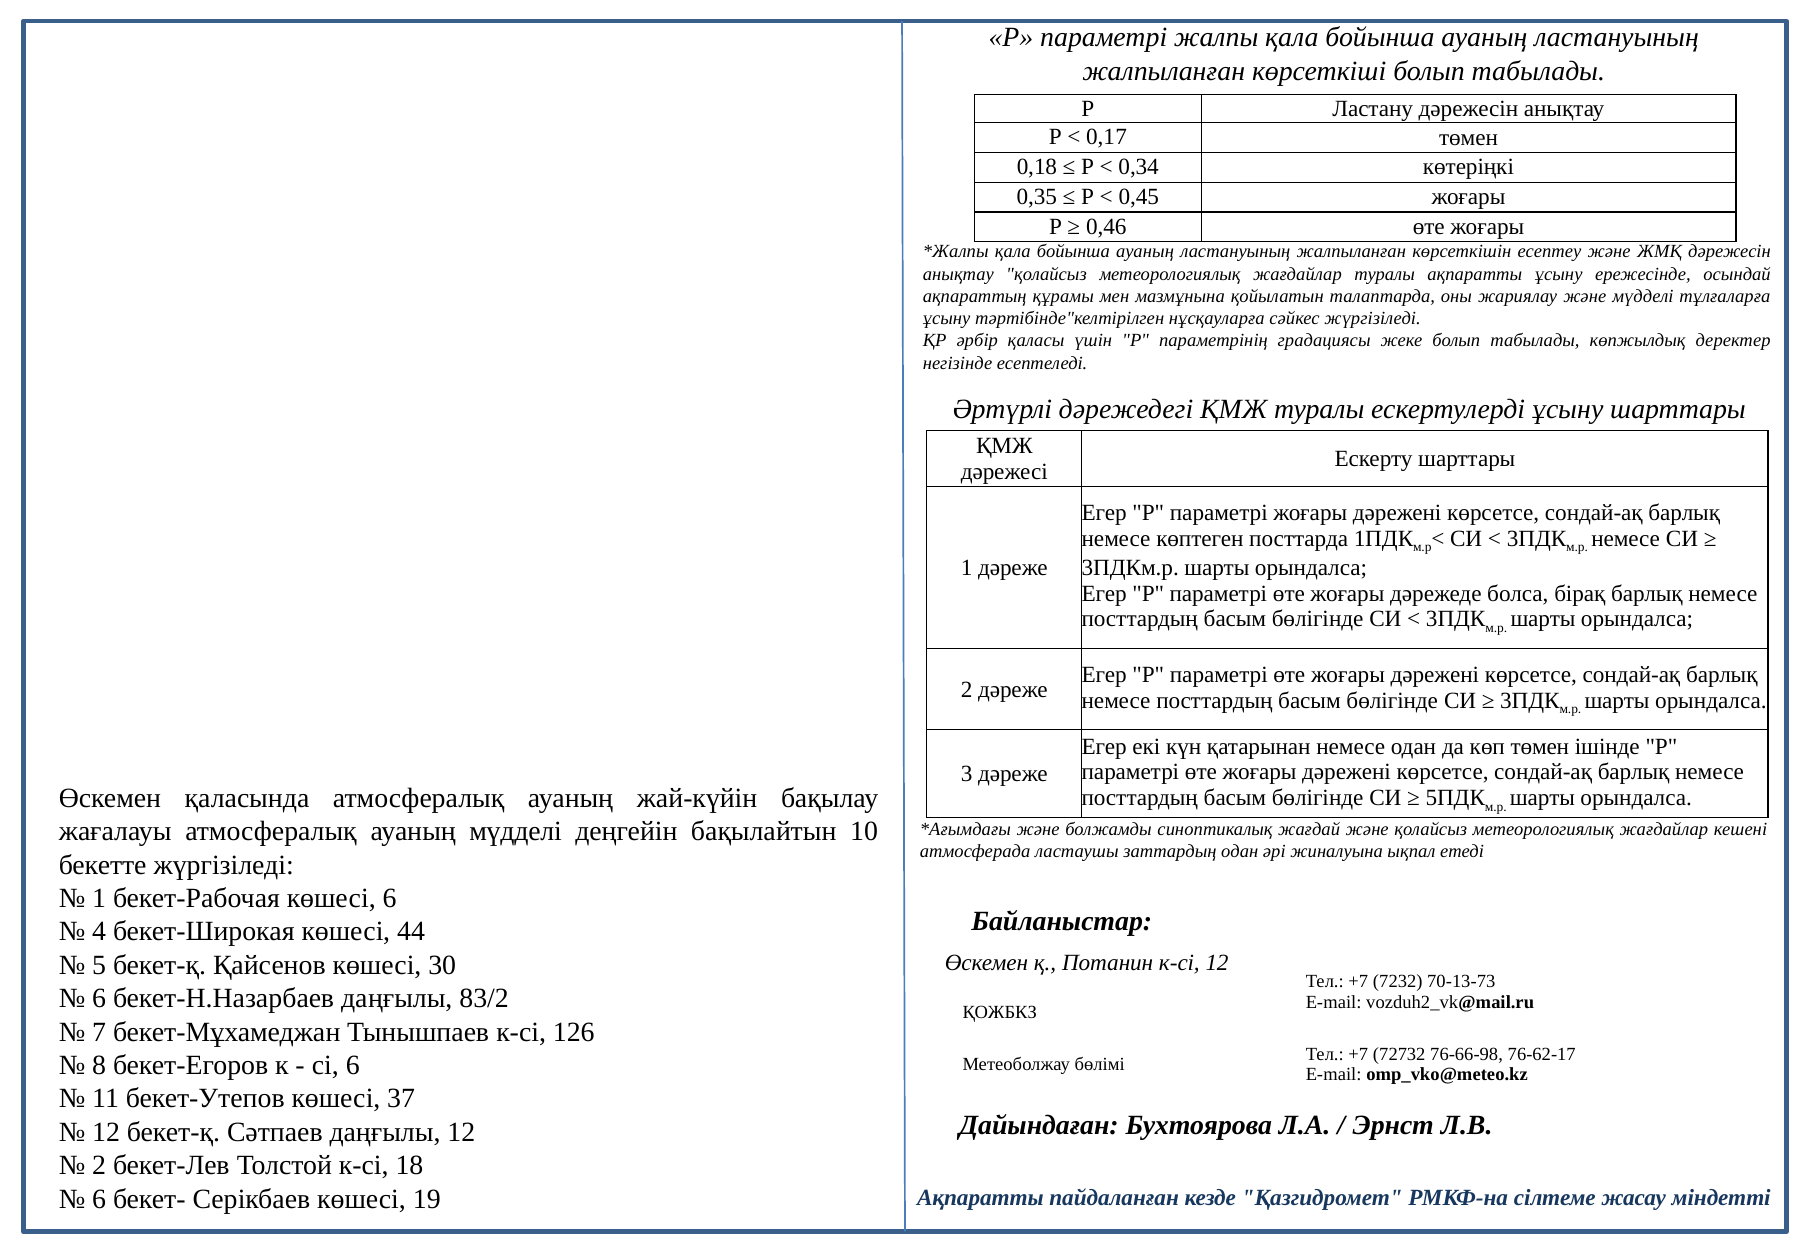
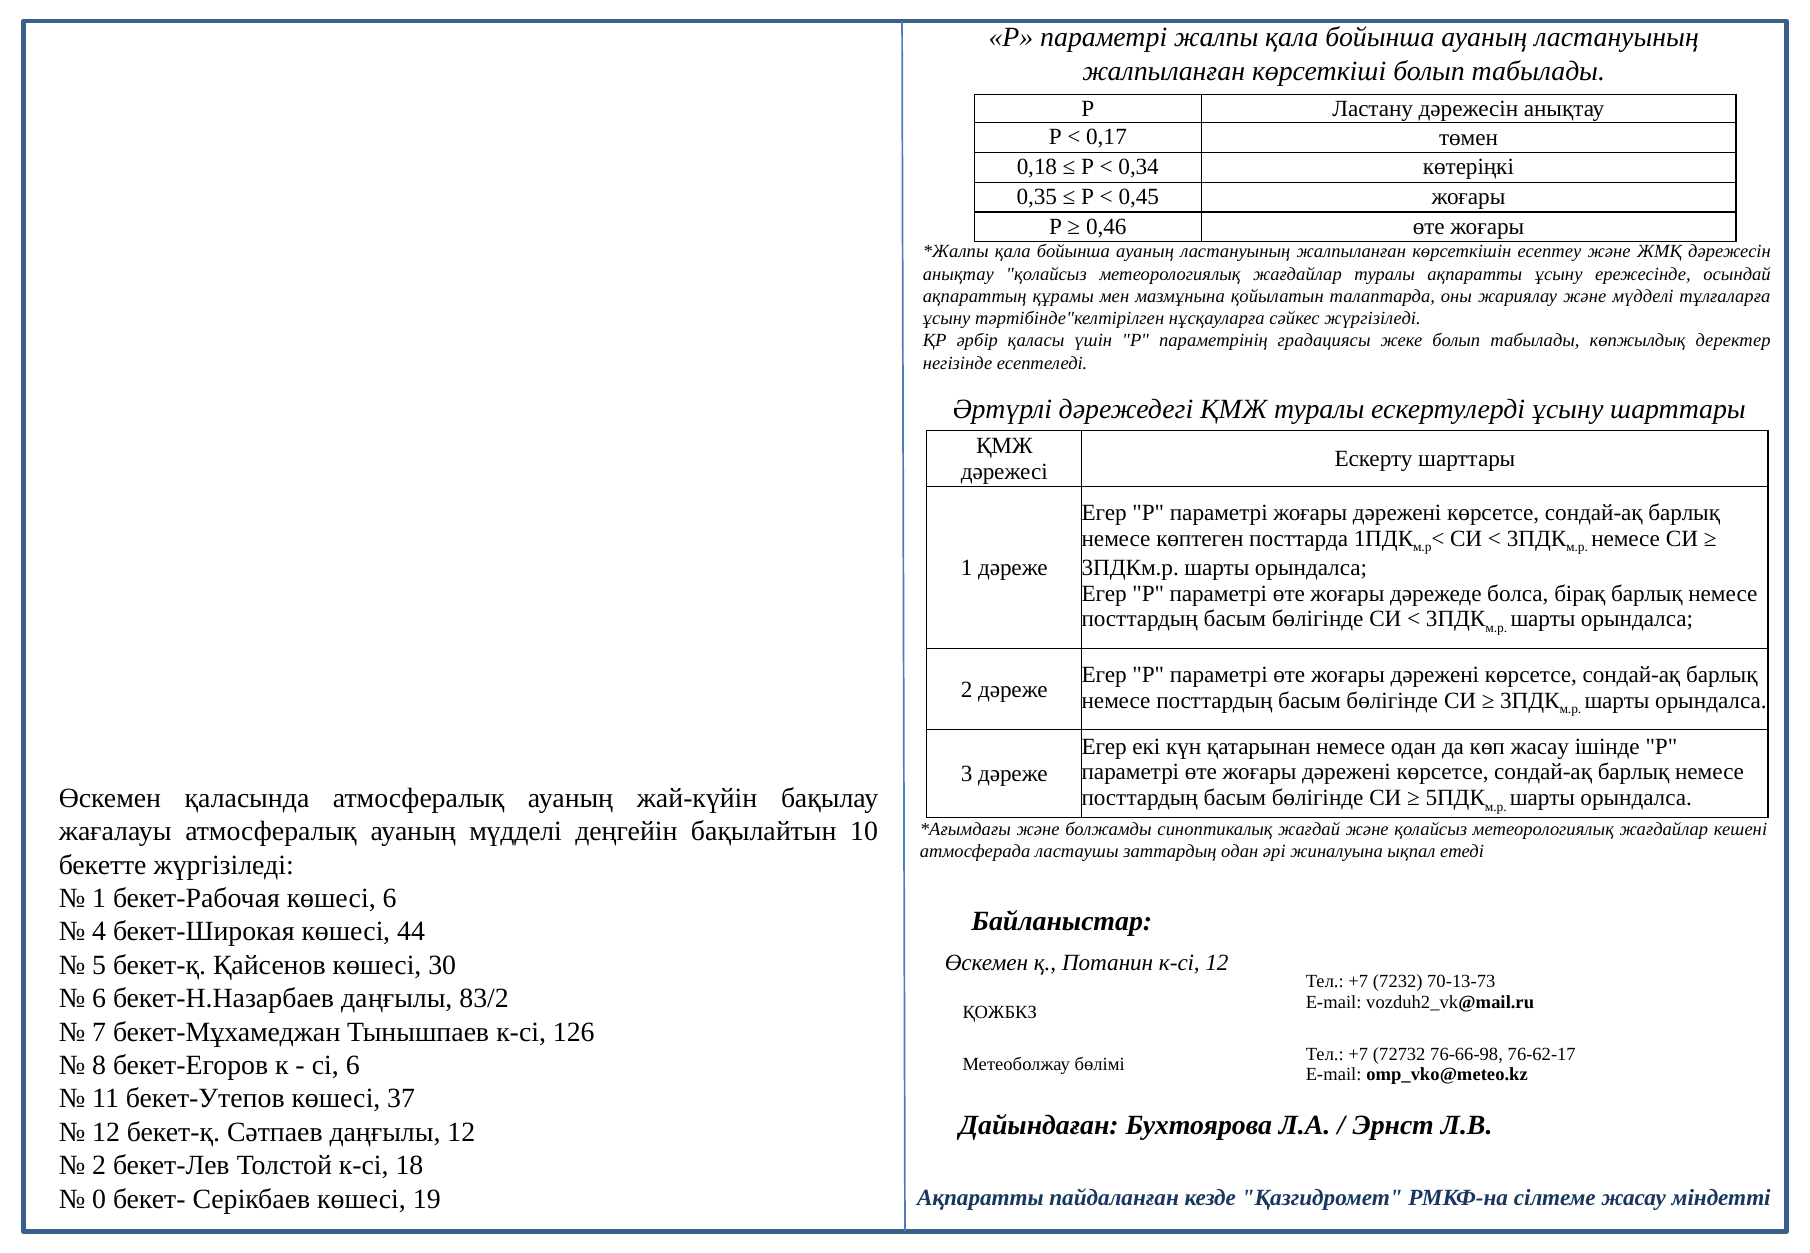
көп төмен: төмен -> жасау
6 at (99, 1199): 6 -> 0
